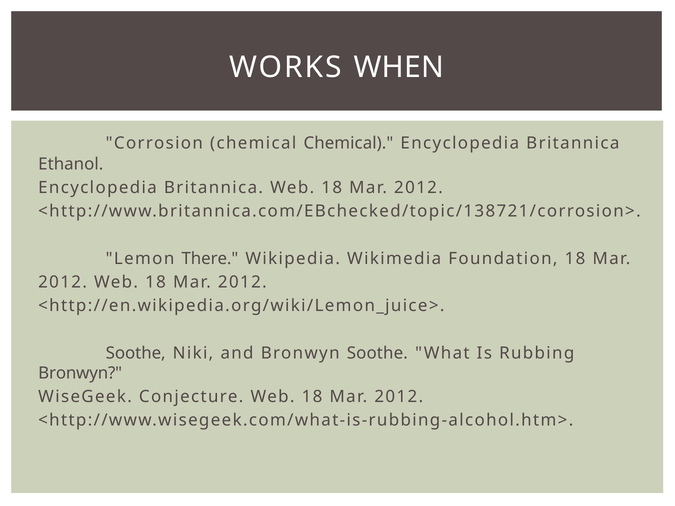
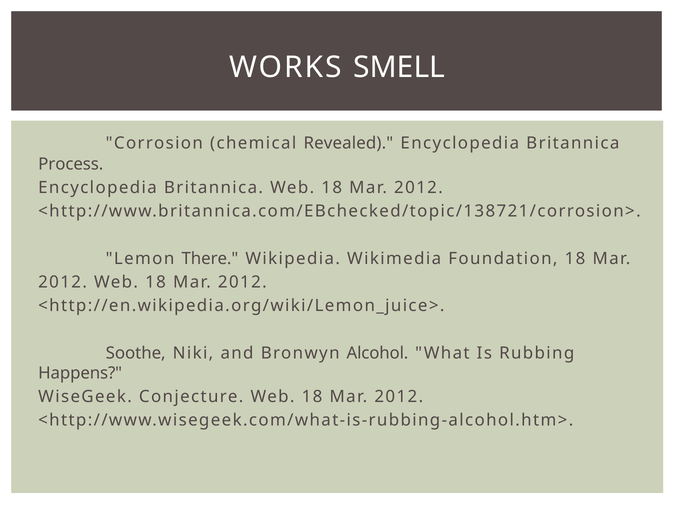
WHEN: WHEN -> SMELL
chemical Chemical: Chemical -> Revealed
Ethanol: Ethanol -> Process
Bronwyn Soothe: Soothe -> Alcohol
Bronwyn at (80, 373): Bronwyn -> Happens
